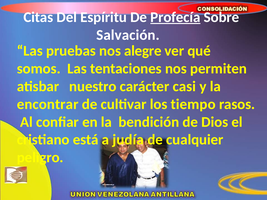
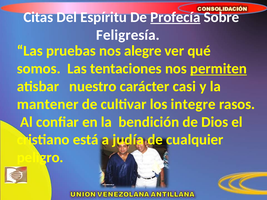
Salvación: Salvación -> Feligresía
permiten underline: none -> present
encontrar: encontrar -> mantener
tiempo: tiempo -> integre
